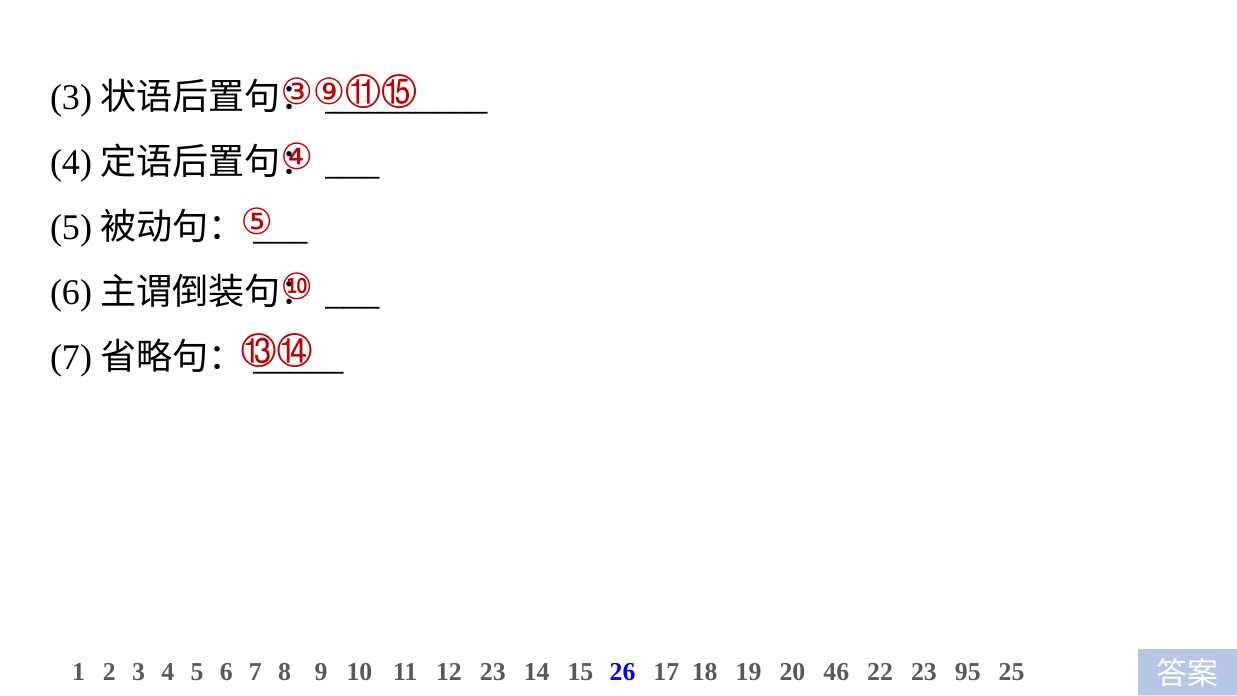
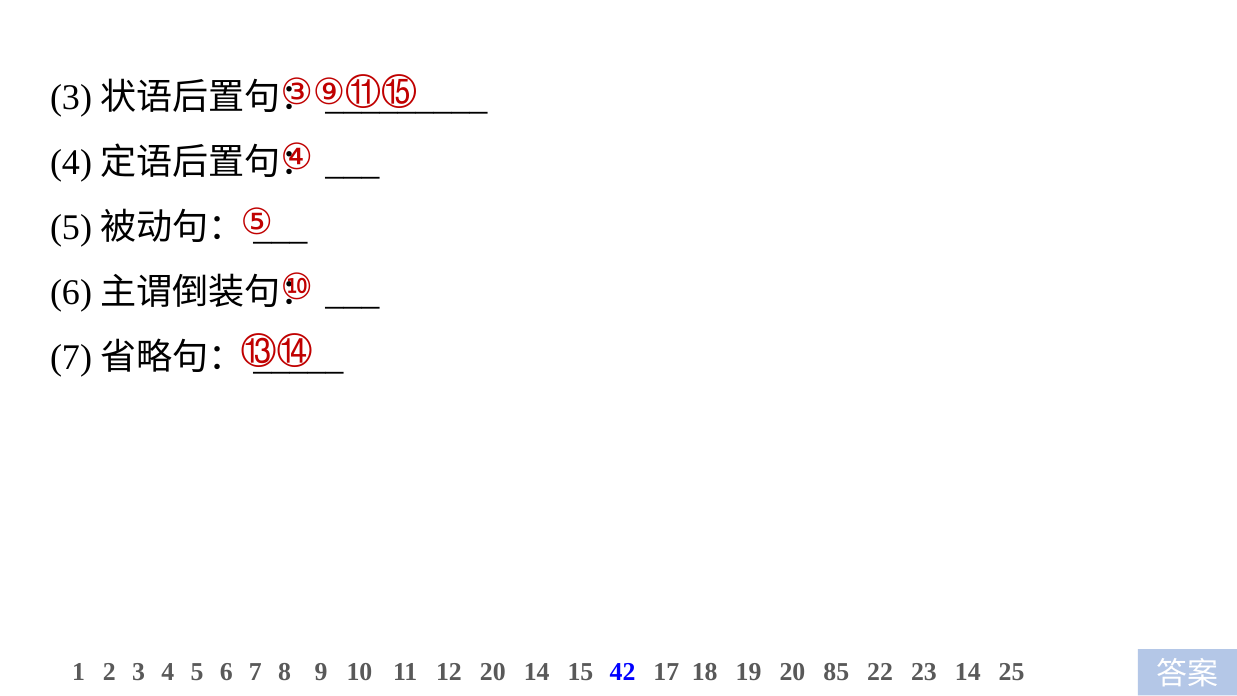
12 23: 23 -> 20
26: 26 -> 42
46: 46 -> 85
23 95: 95 -> 14
